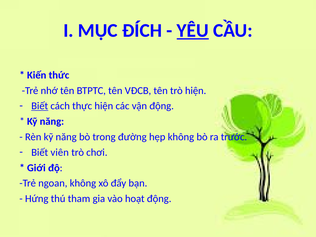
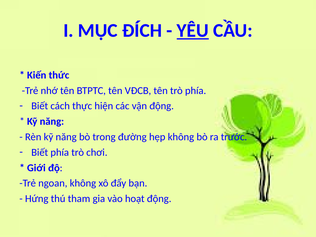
trò hiện: hiện -> phía
Biết at (40, 106) underline: present -> none
Biết viên: viên -> phía
